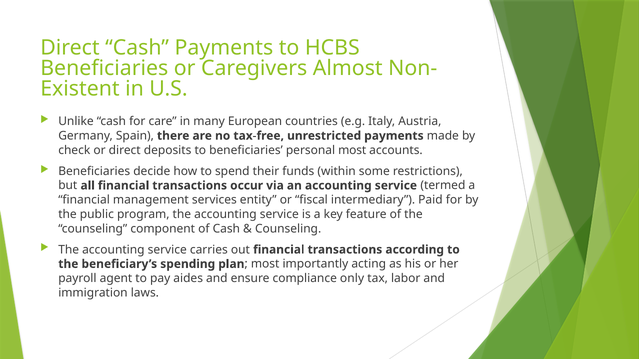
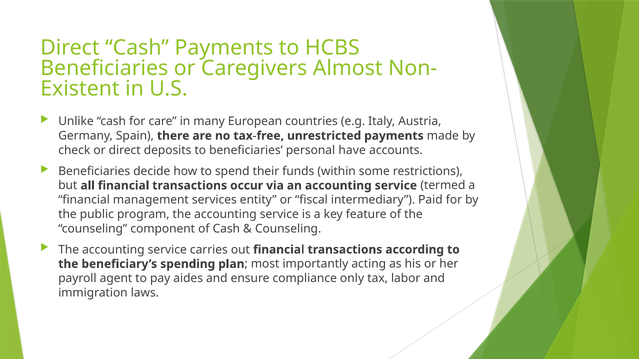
personal most: most -> have
